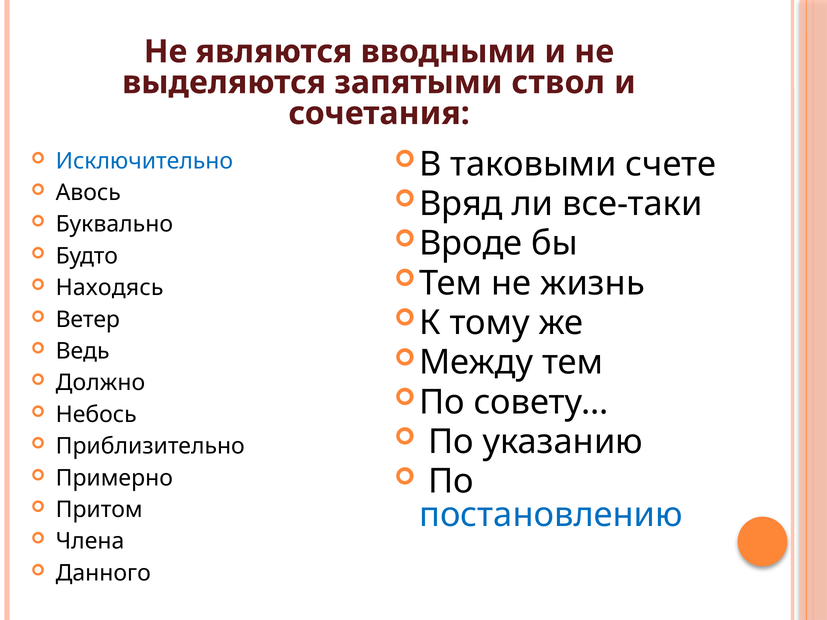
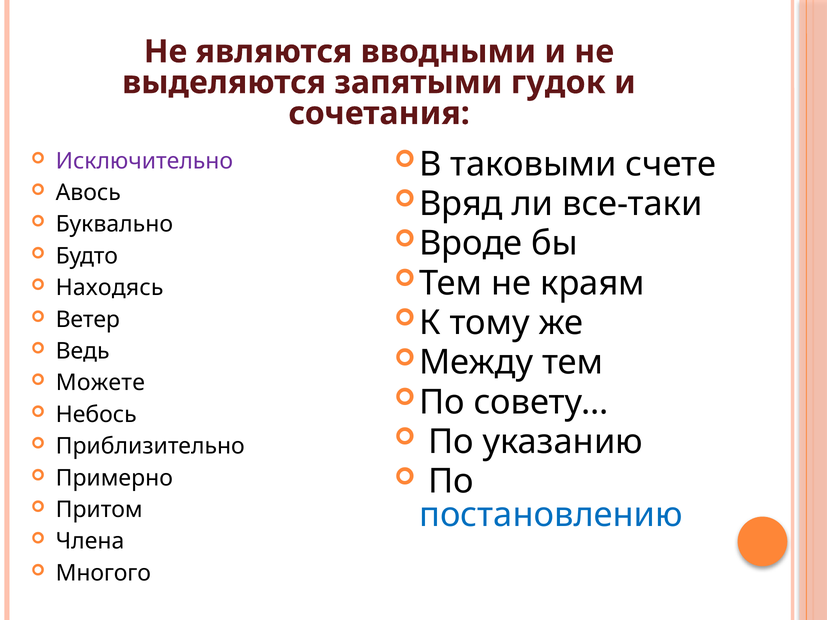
ствол: ствол -> гудок
Исключительно colour: blue -> purple
жизнь: жизнь -> краям
Должно: Должно -> Можете
Данного: Данного -> Многого
